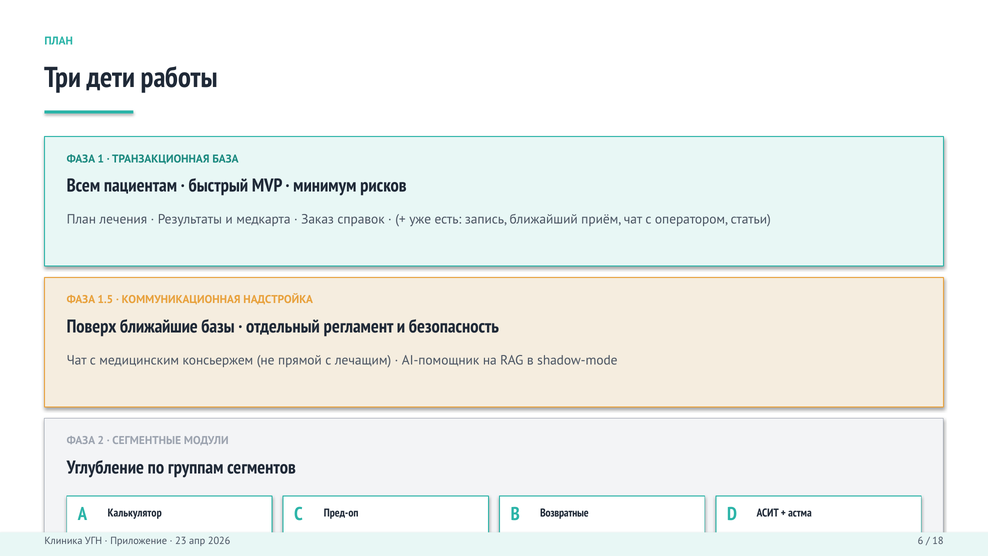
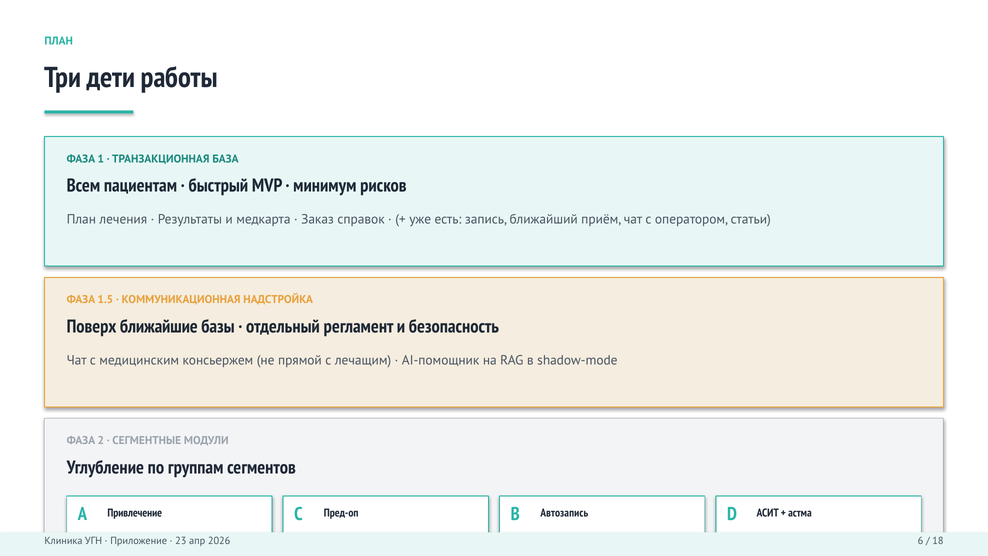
Калькулятор: Калькулятор -> Привлечение
Возвратные: Возвратные -> Автозапись
